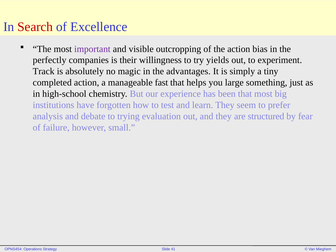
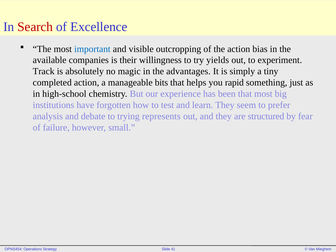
important colour: purple -> blue
perfectly: perfectly -> available
fast: fast -> bits
large: large -> rapid
evaluation: evaluation -> represents
